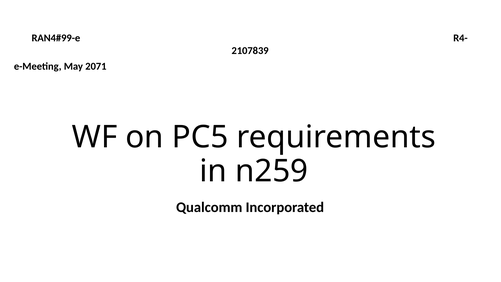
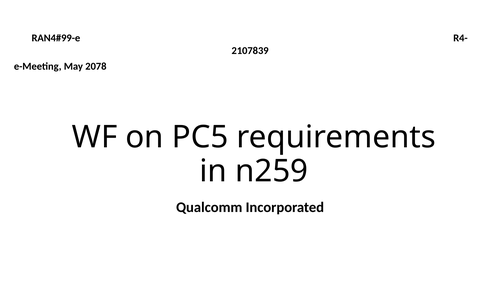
2071: 2071 -> 2078
